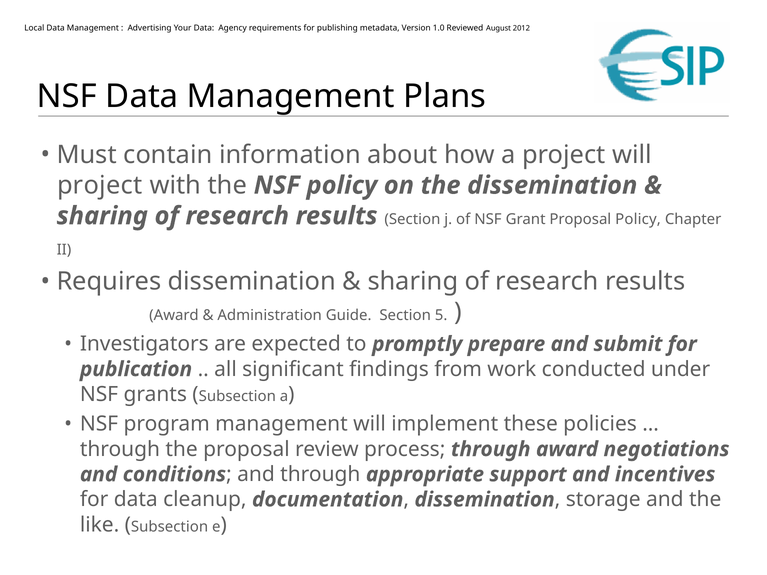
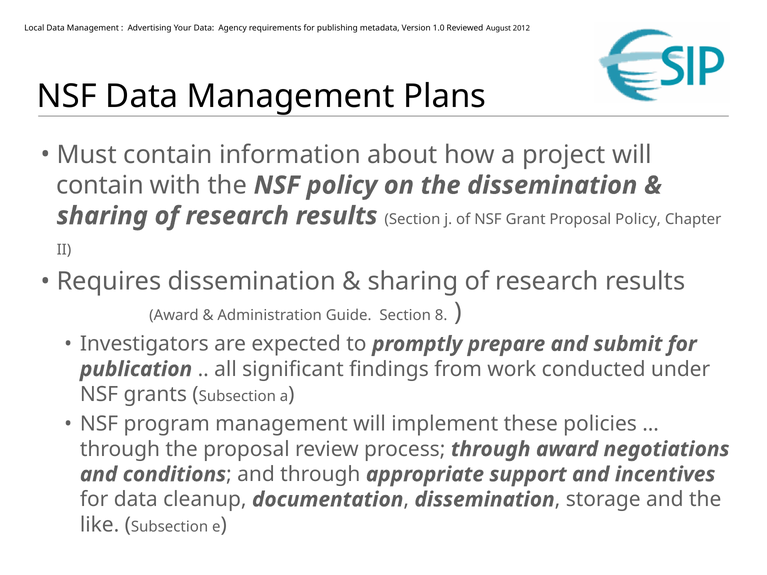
project at (100, 185): project -> contain
5: 5 -> 8
